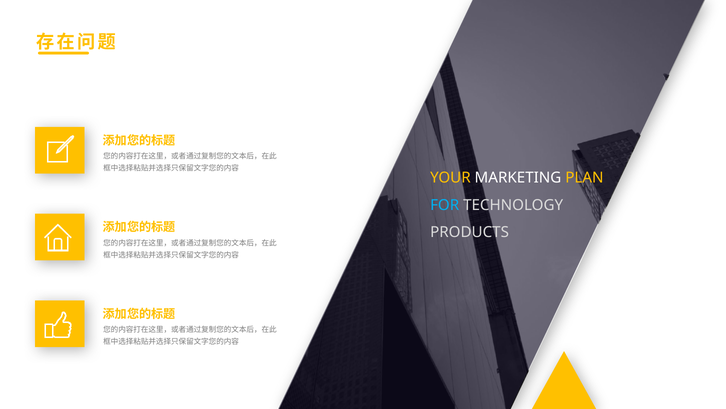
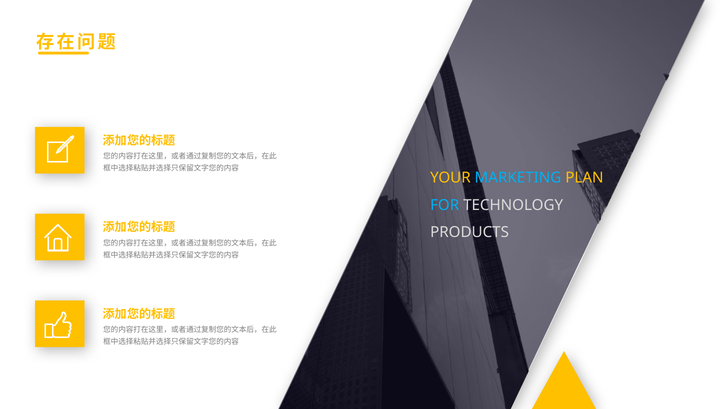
MARKETING colour: white -> light blue
